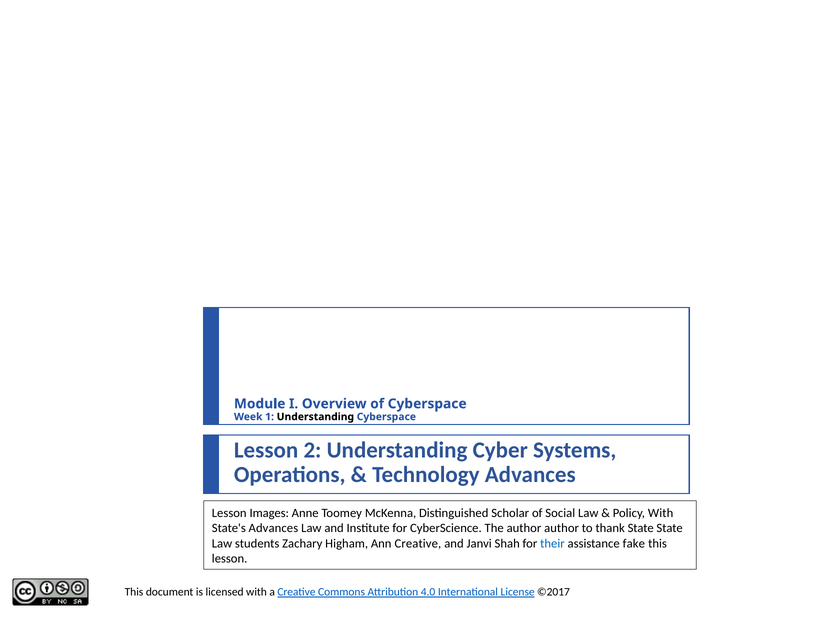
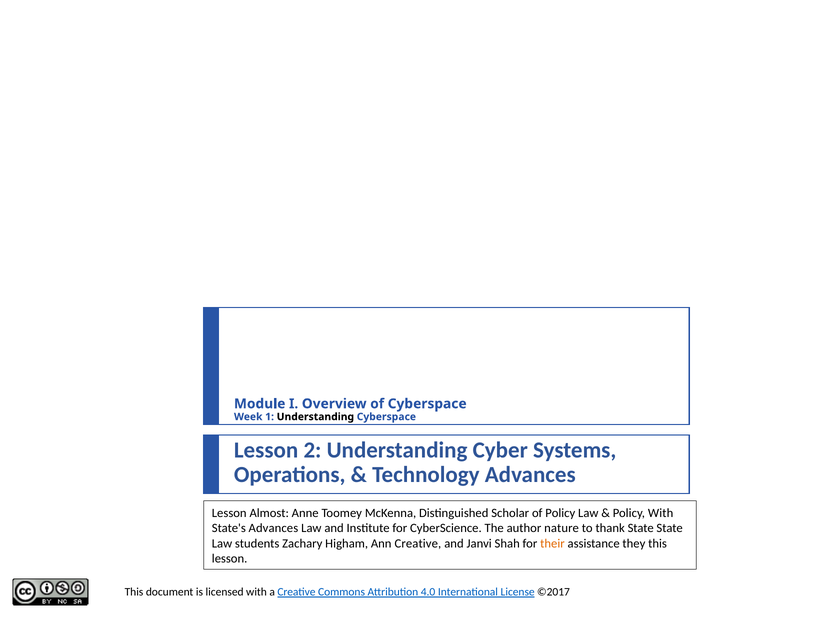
Images: Images -> Almost
of Social: Social -> Policy
author author: author -> nature
their colour: blue -> orange
fake: fake -> they
